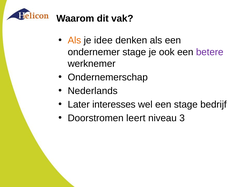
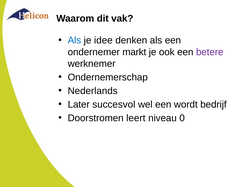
Als at (74, 40) colour: orange -> blue
ondernemer stage: stage -> markt
interesses: interesses -> succesvol
een stage: stage -> wordt
3: 3 -> 0
